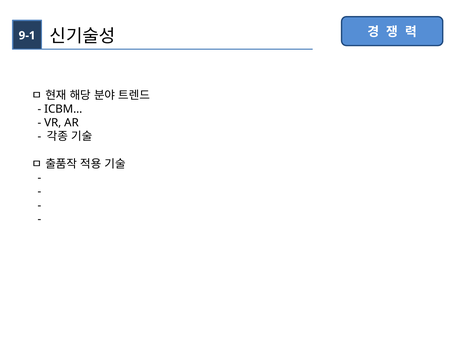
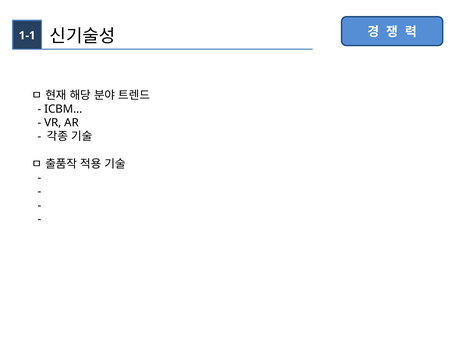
9-1: 9-1 -> 1-1
